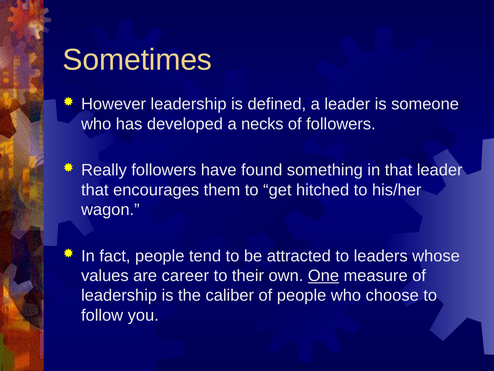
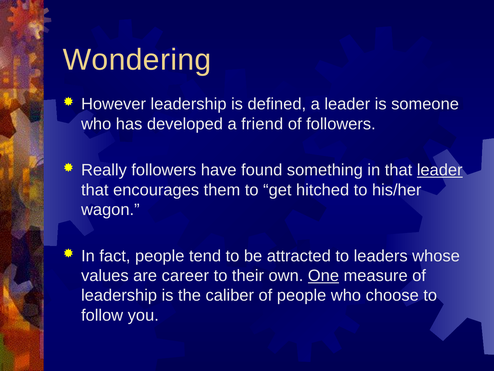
Sometimes: Sometimes -> Wondering
necks: necks -> friend
leader at (440, 170) underline: none -> present
